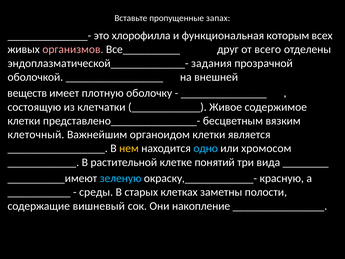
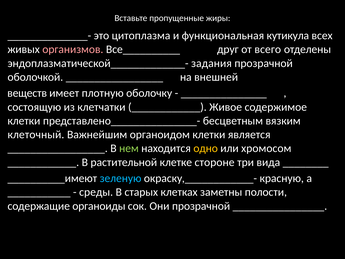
запах: запах -> жиры
хлорофилла: хлорофилла -> цитоплазма
которым: которым -> кутикула
нем colour: yellow -> light green
одно colour: light blue -> yellow
понятий: понятий -> стороне
вишневый: вишневый -> органоиды
Они накопление: накопление -> прозрачной
